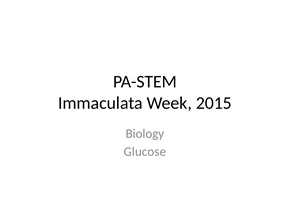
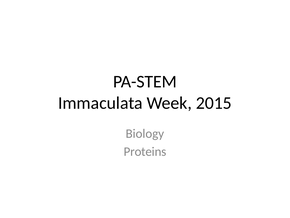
Glucose: Glucose -> Proteins
